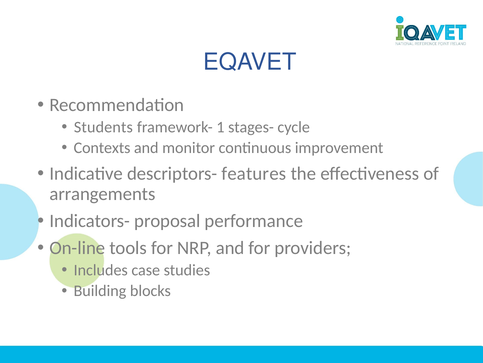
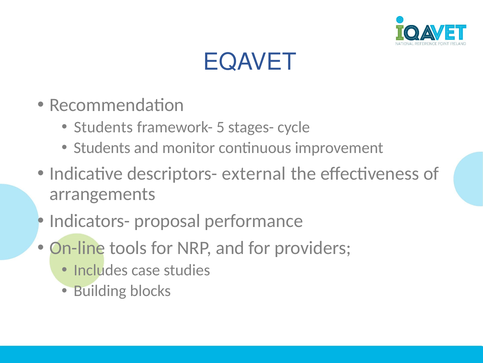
1: 1 -> 5
Contexts at (102, 148): Contexts -> Students
features: features -> external
